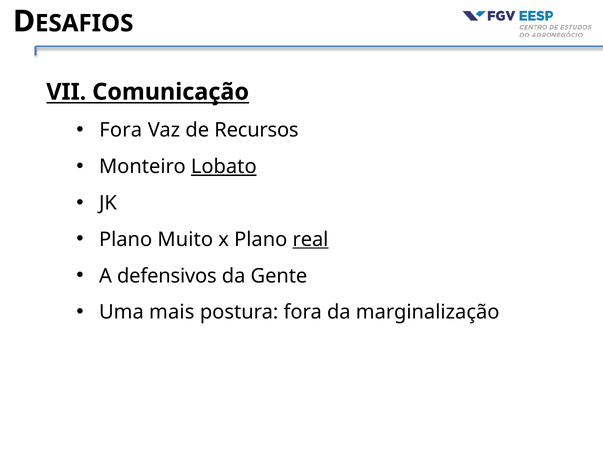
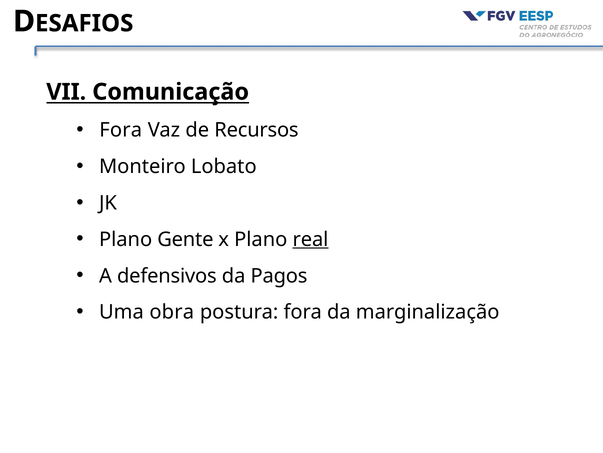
Lobato underline: present -> none
Muito: Muito -> Gente
Gente: Gente -> Pagos
mais: mais -> obra
